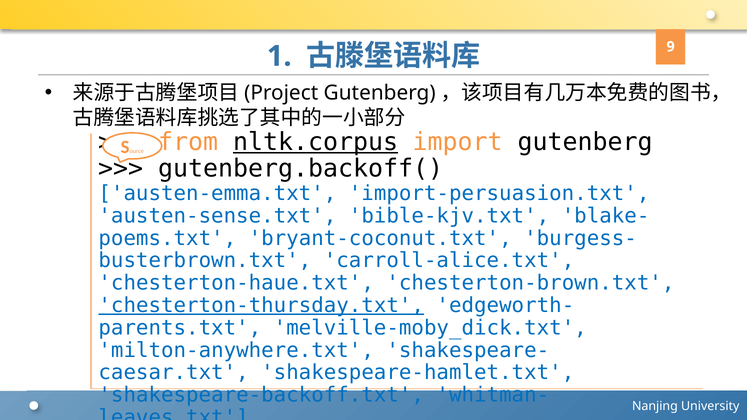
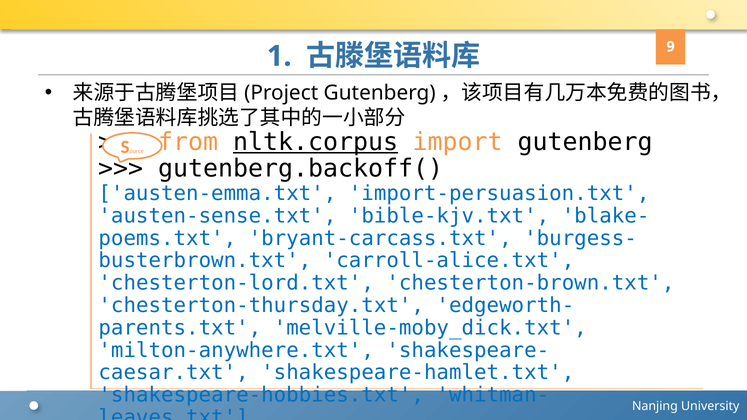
bryant-coconut.txt: bryant-coconut.txt -> bryant-carcass.txt
chesterton-haue.txt: chesterton-haue.txt -> chesterton-lord.txt
chesterton-thursday.txt underline: present -> none
shakespeare-backoff.txt: shakespeare-backoff.txt -> shakespeare-hobbies.txt
